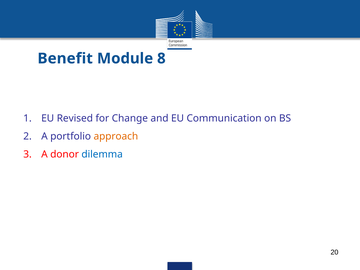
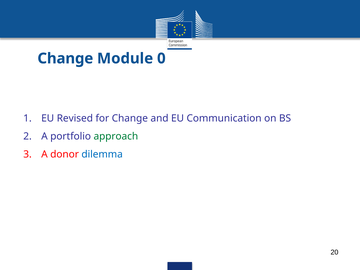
Benefit at (65, 58): Benefit -> Change
8: 8 -> 0
approach colour: orange -> green
